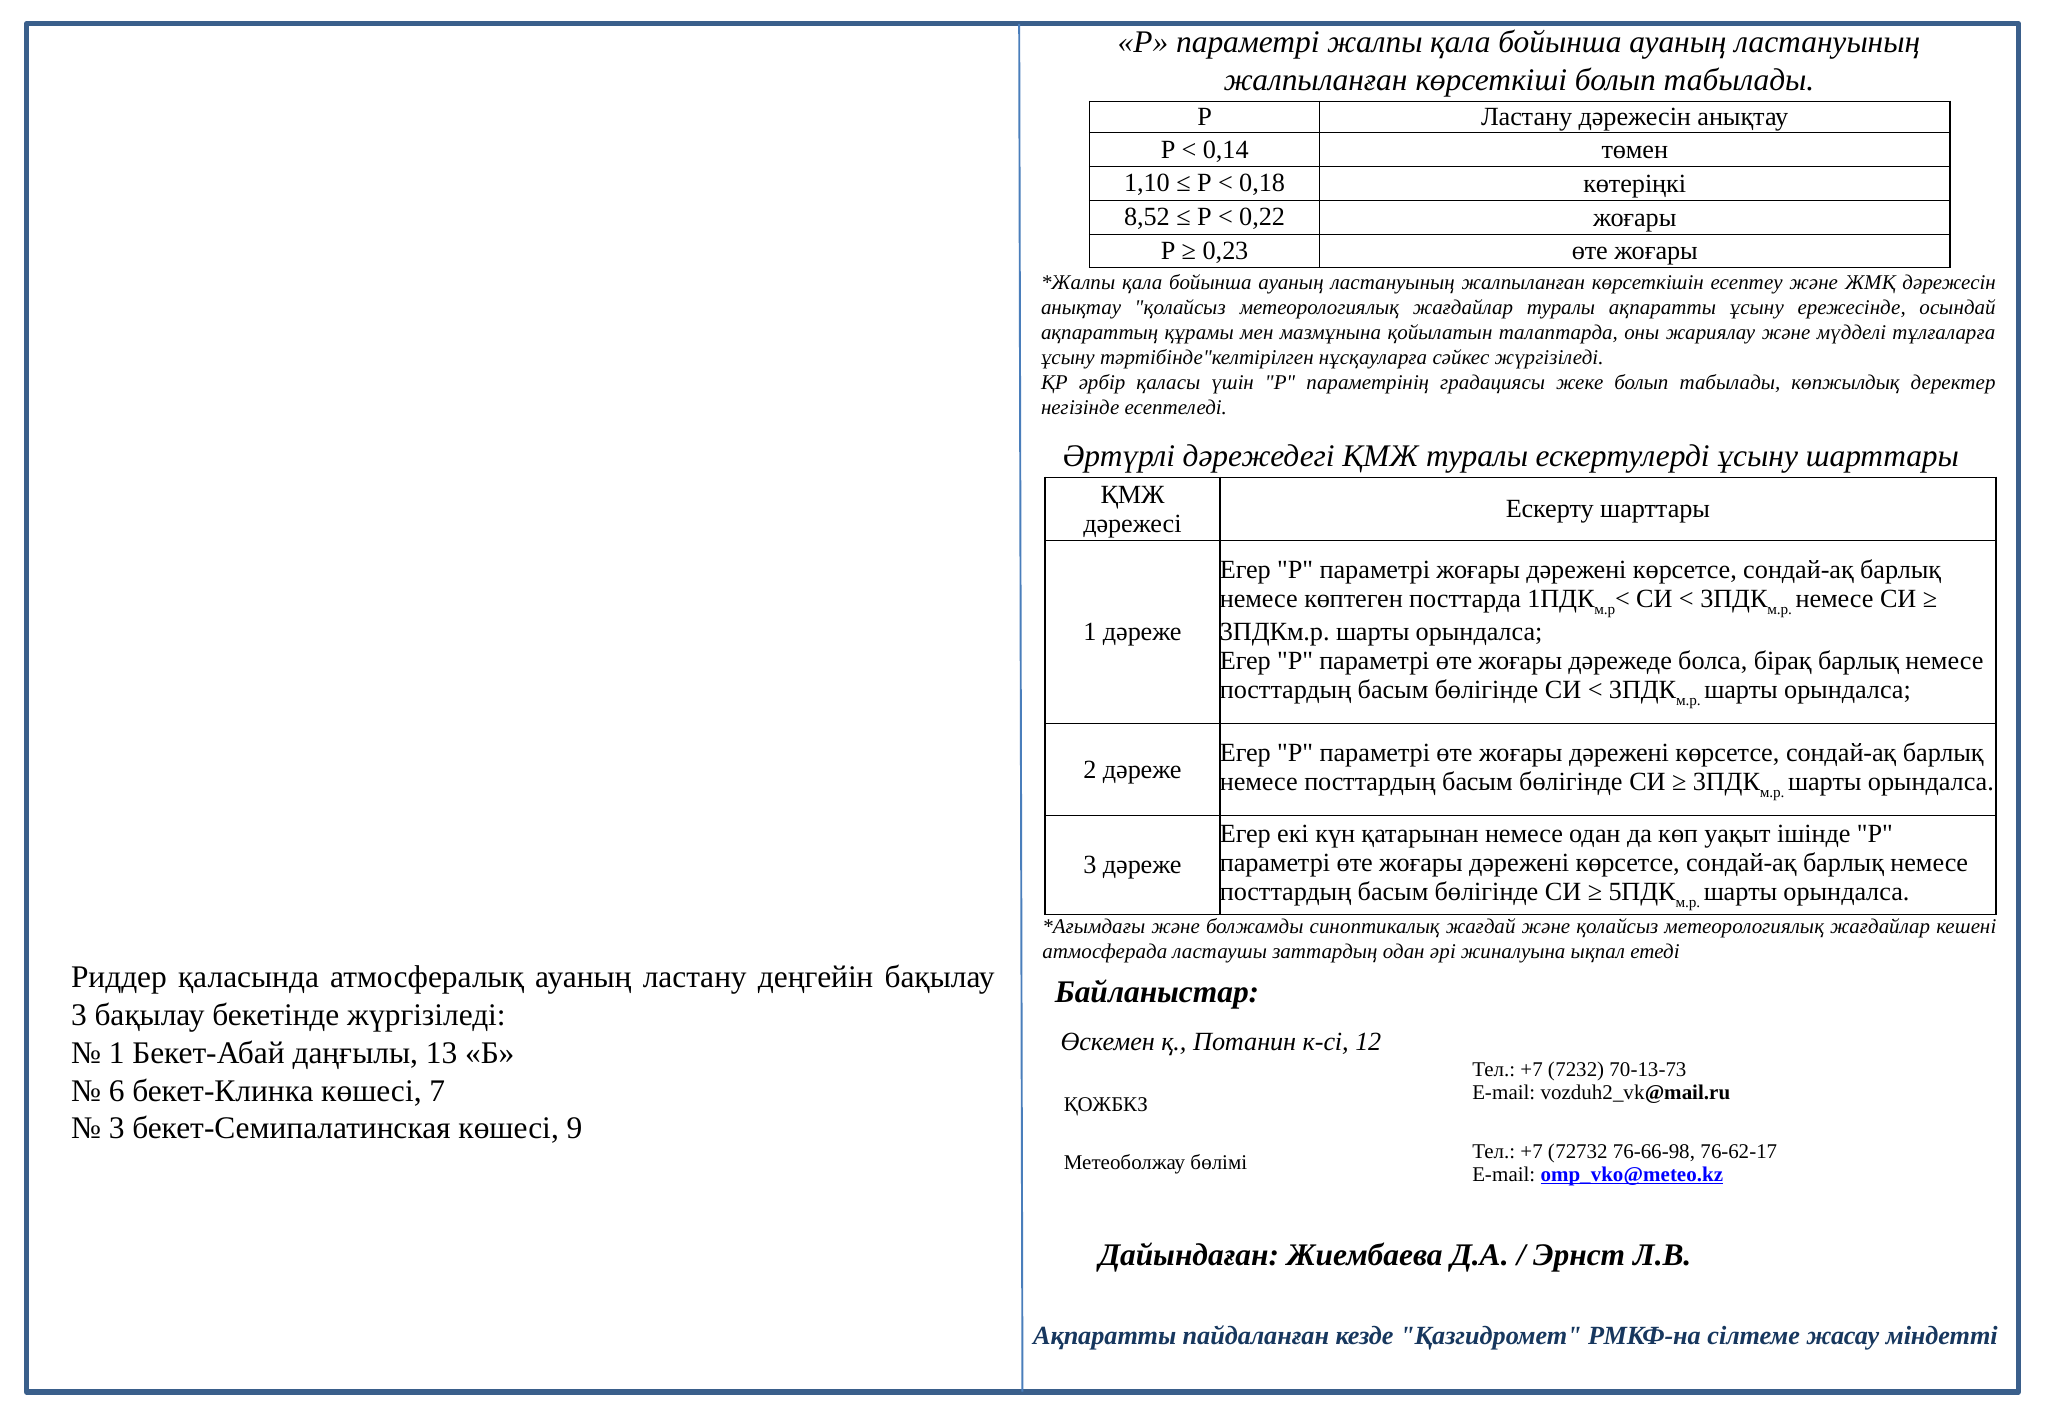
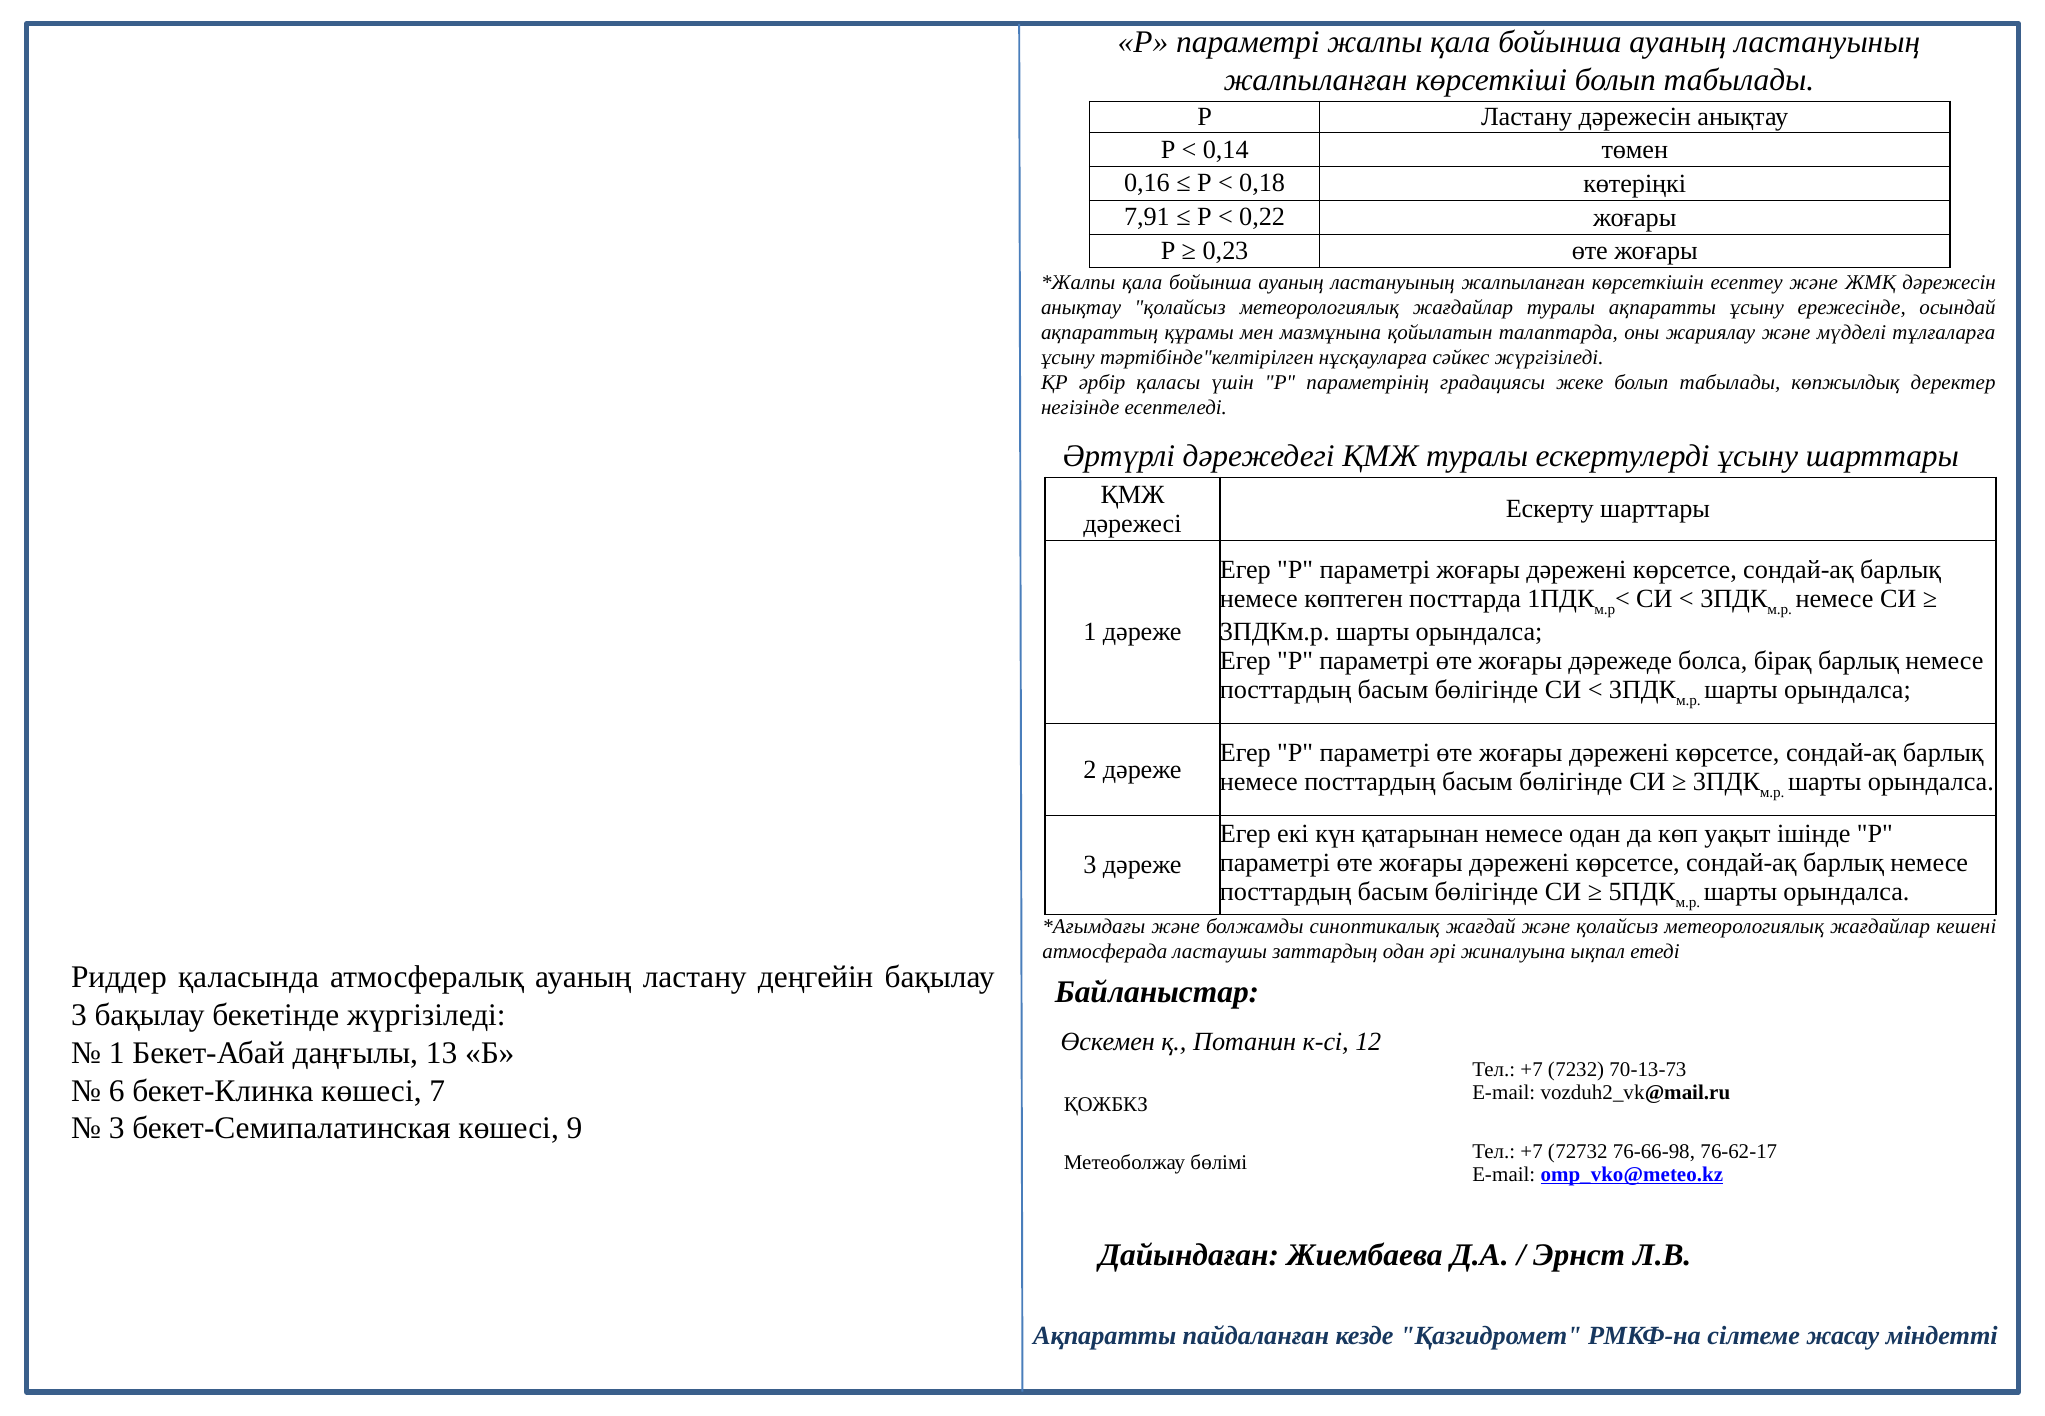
1,10: 1,10 -> 0,16
8,52: 8,52 -> 7,91
